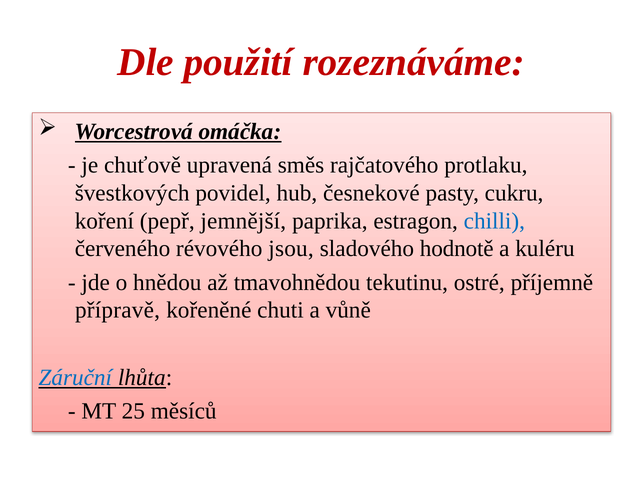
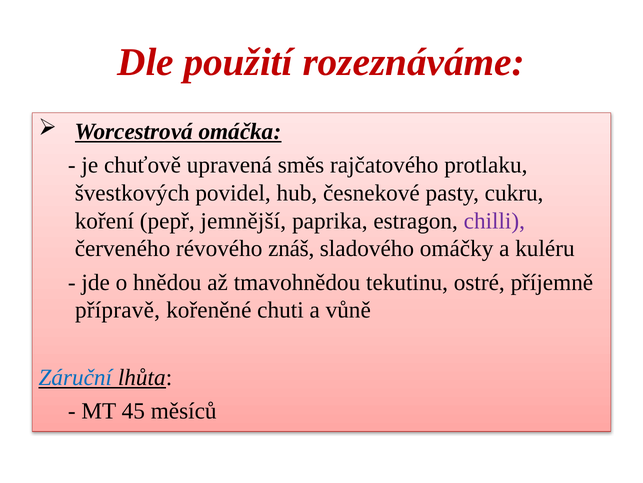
chilli colour: blue -> purple
jsou: jsou -> znáš
hodnotě: hodnotě -> omáčky
25: 25 -> 45
